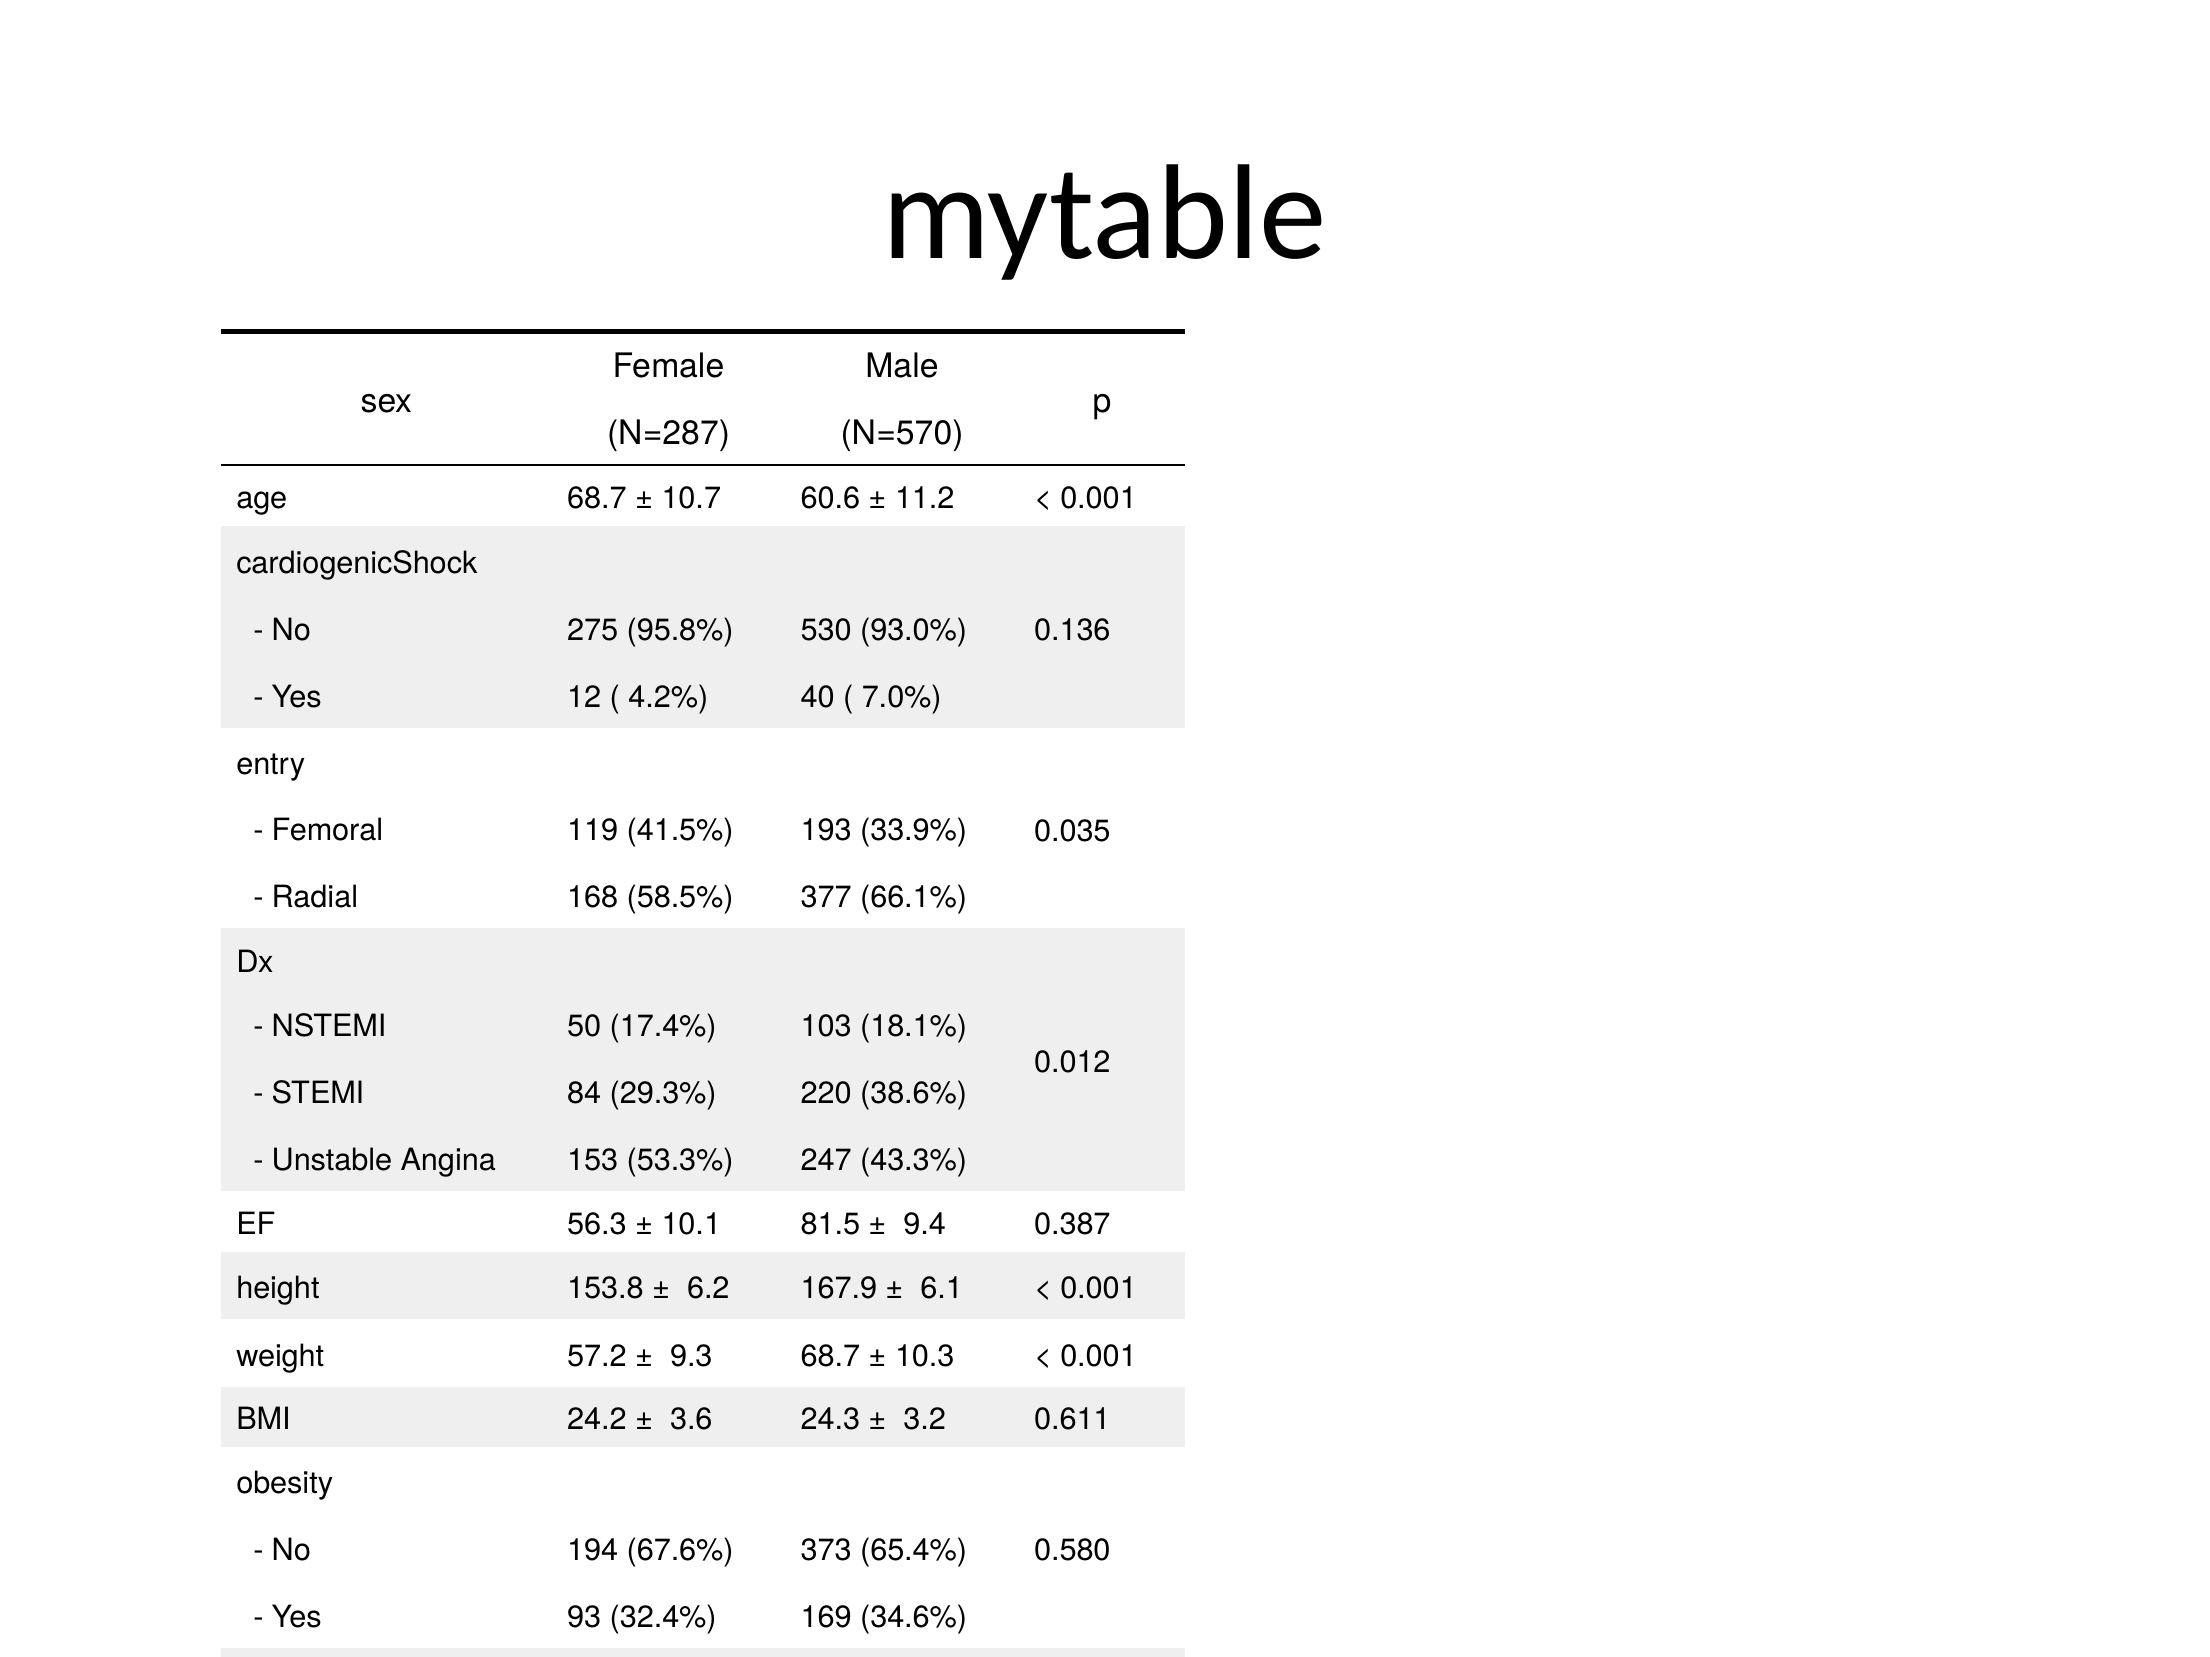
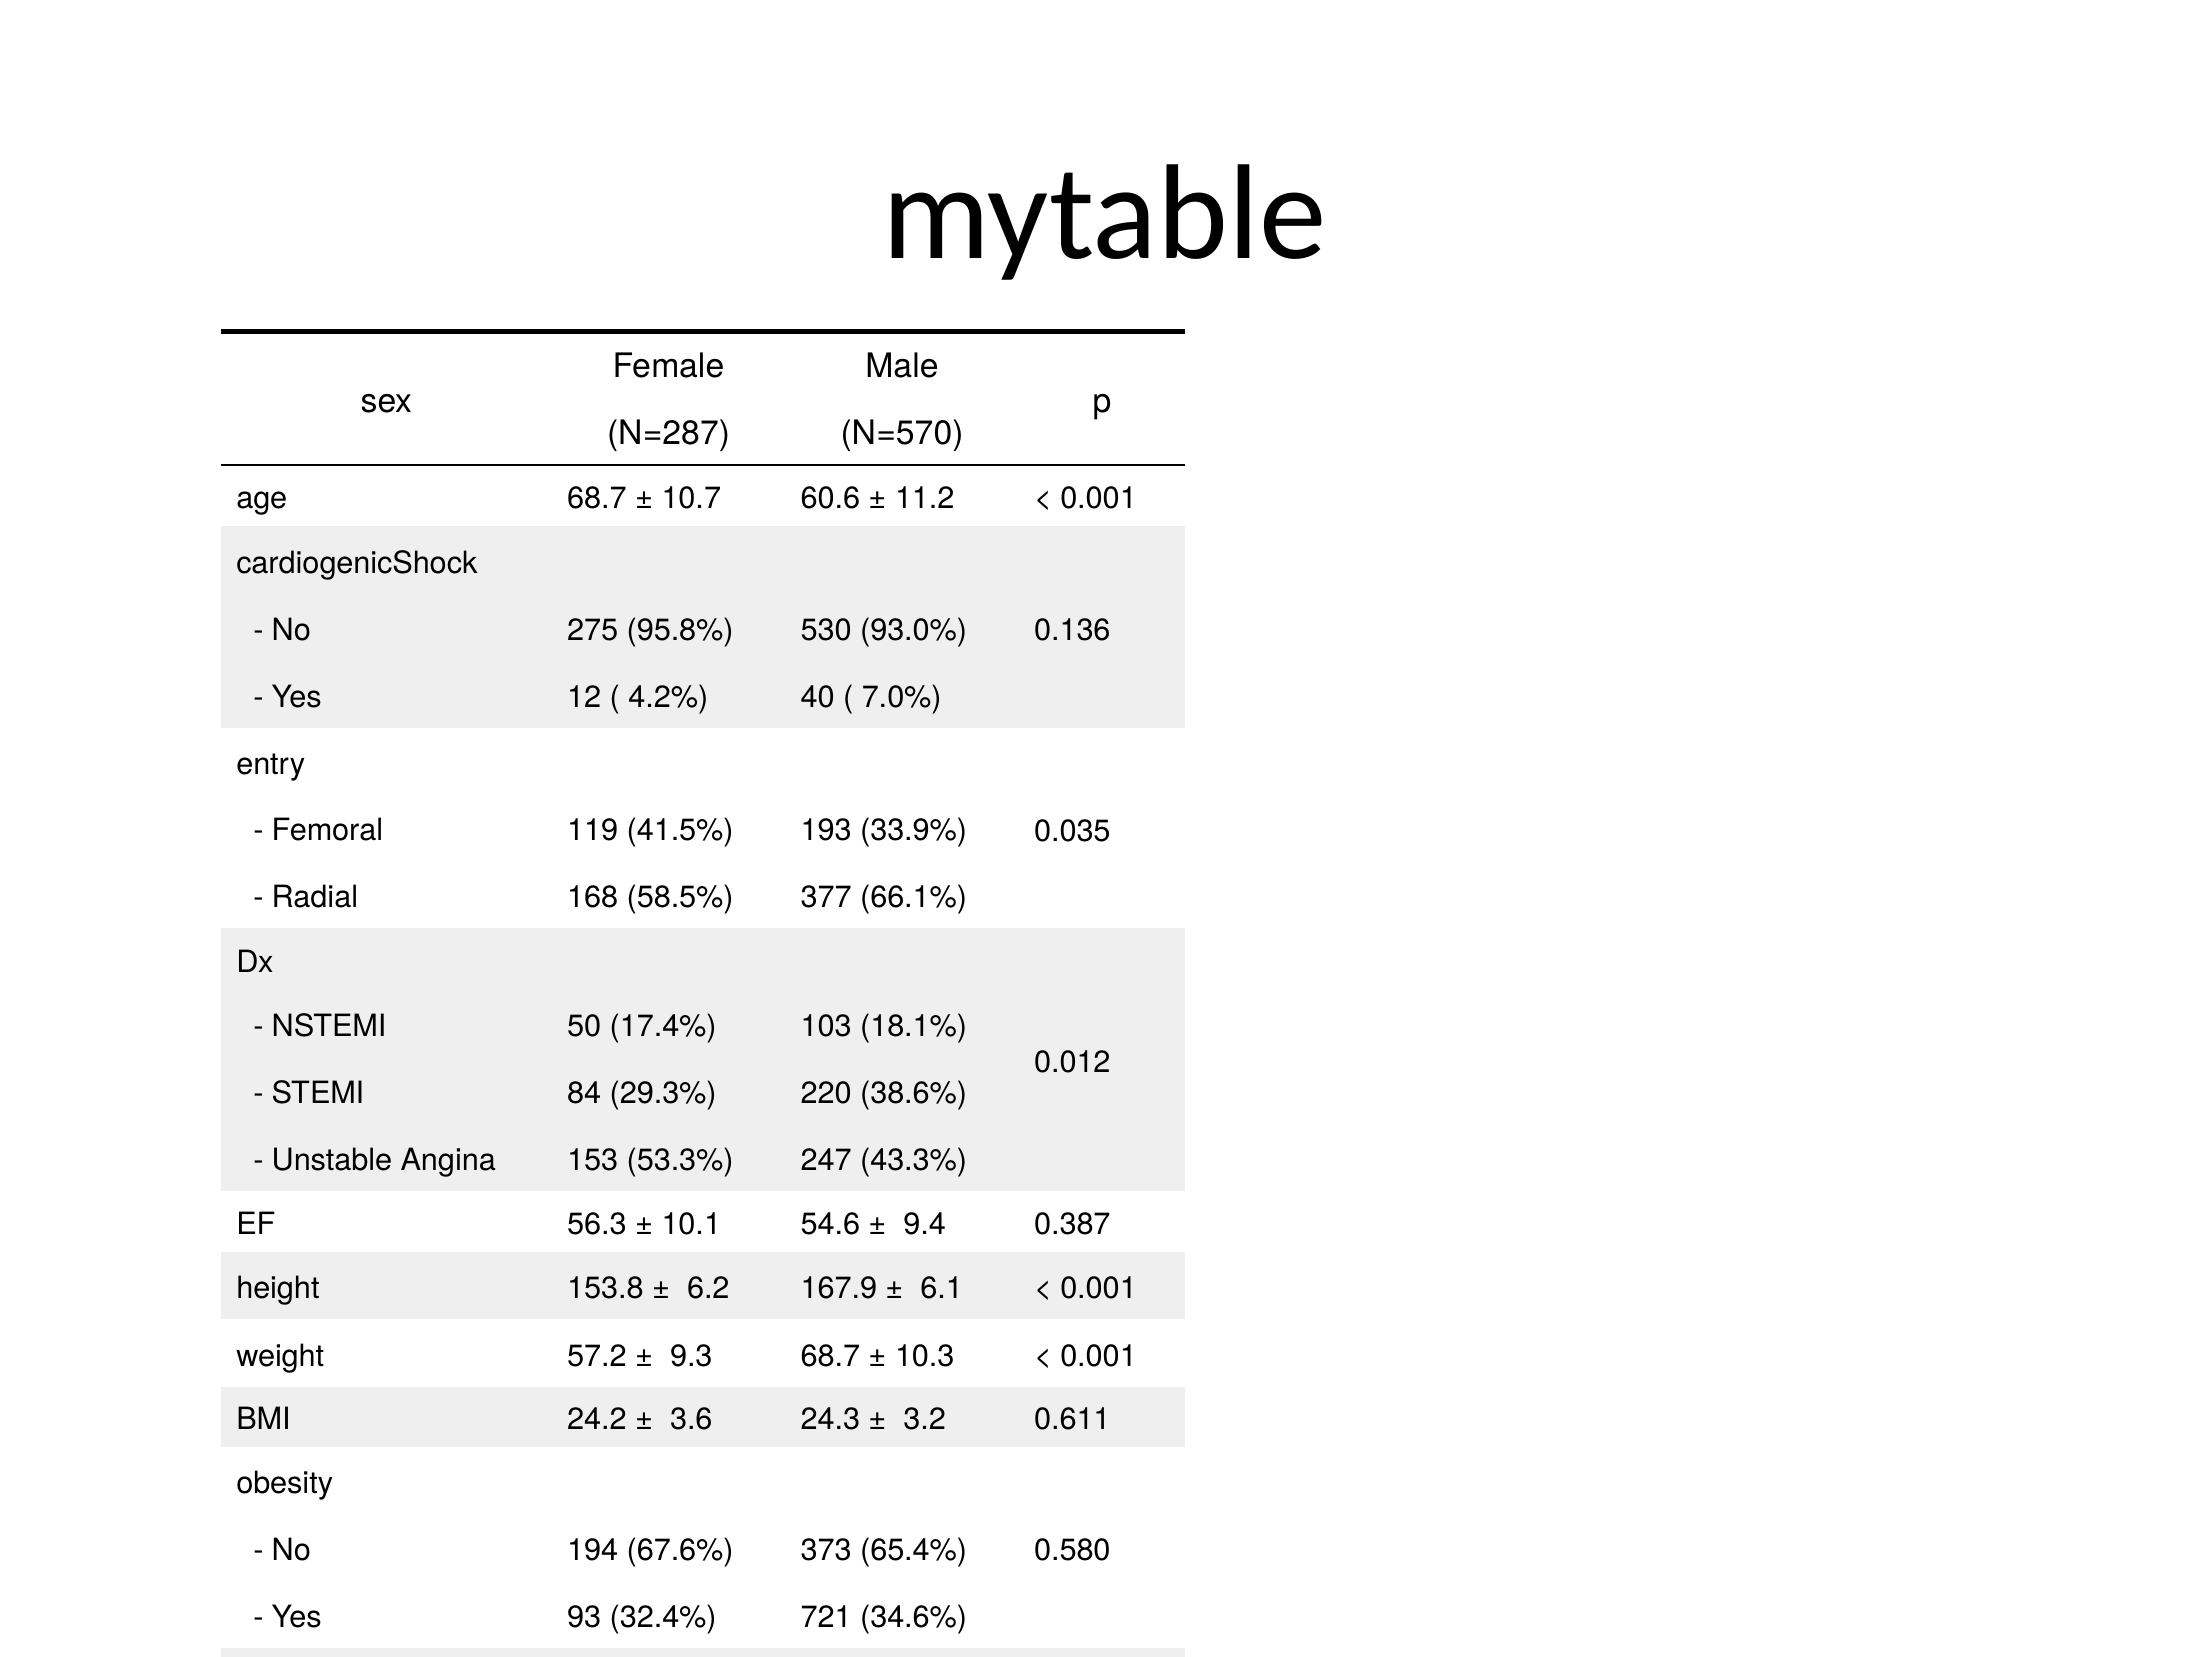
81.5: 81.5 -> 54.6
169: 169 -> 721
